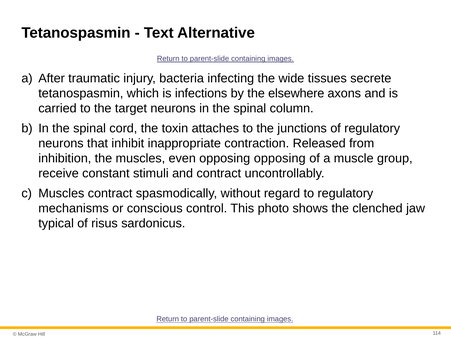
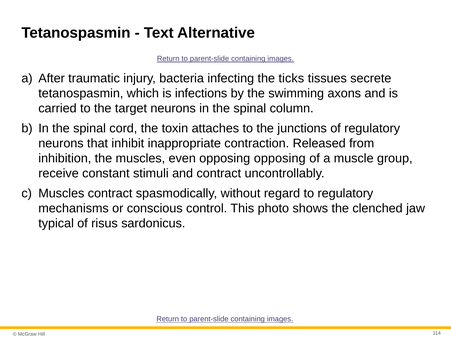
wide: wide -> ticks
elsewhere: elsewhere -> swimming
